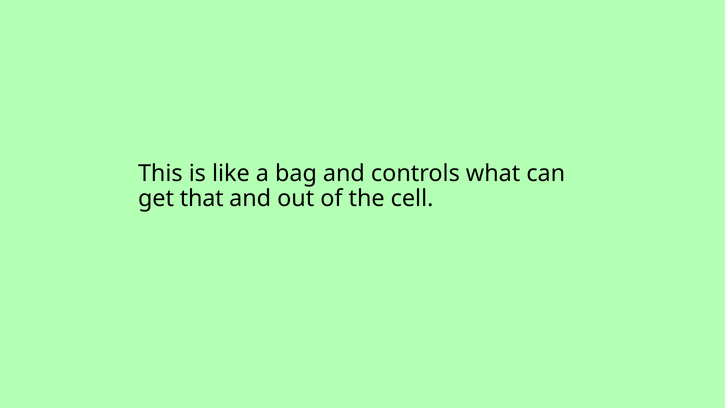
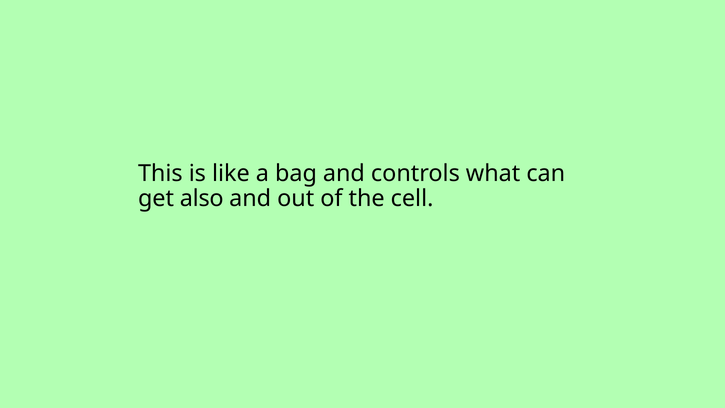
that: that -> also
